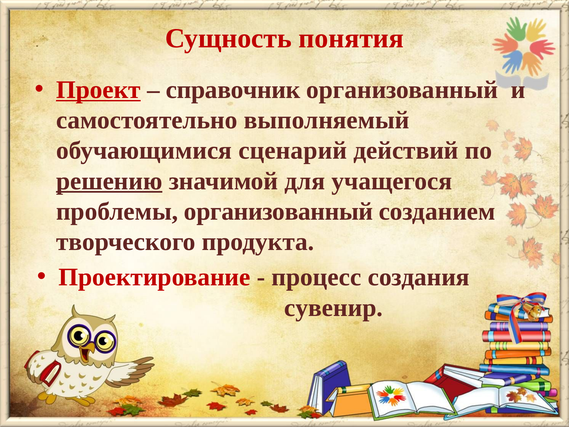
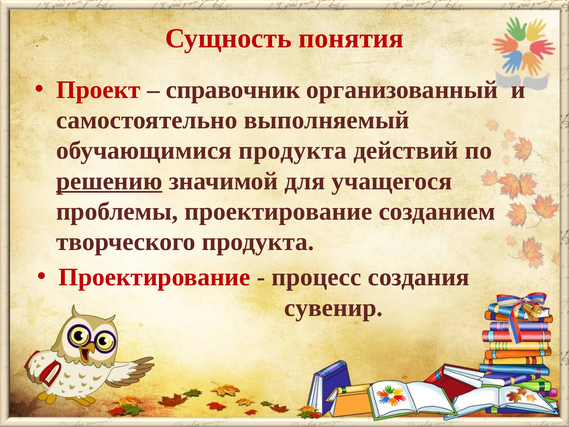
Проект underline: present -> none
обучающимися сценарий: сценарий -> продукта
проблемы организованный: организованный -> проектирование
